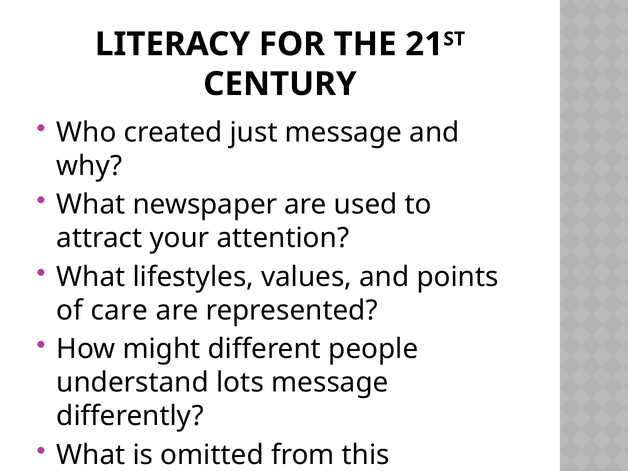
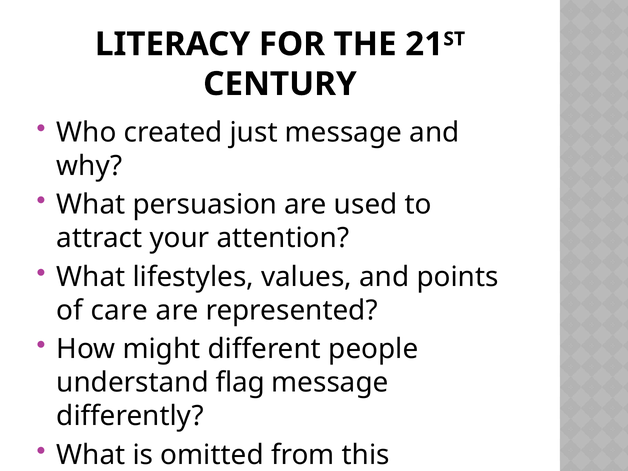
newspaper: newspaper -> persuasion
lots: lots -> flag
